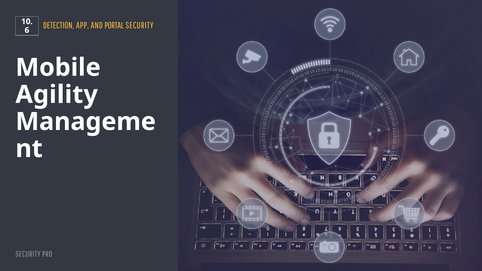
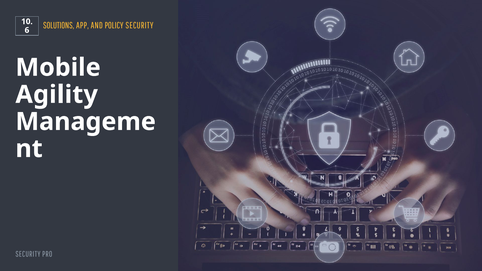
DETECTION: DETECTION -> SOLUTIONS
PORTAL: PORTAL -> POLICY
